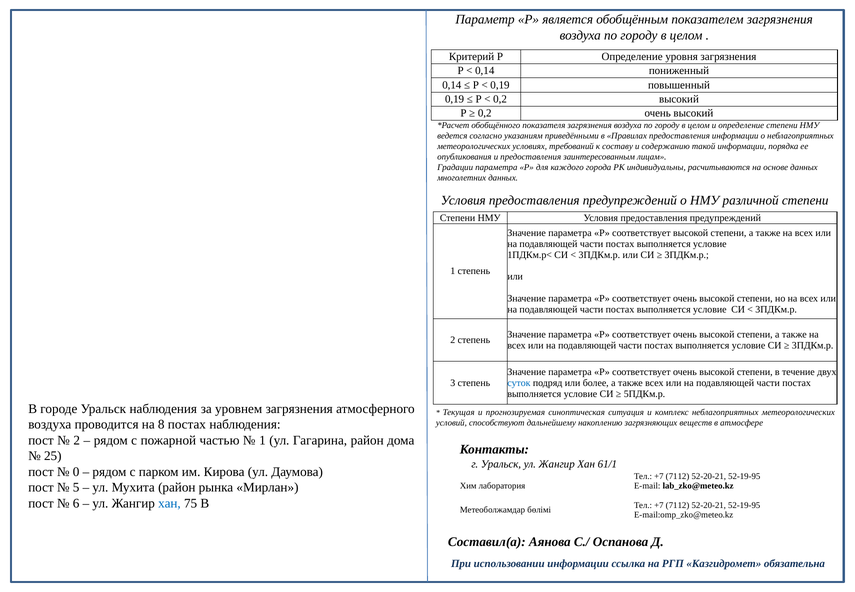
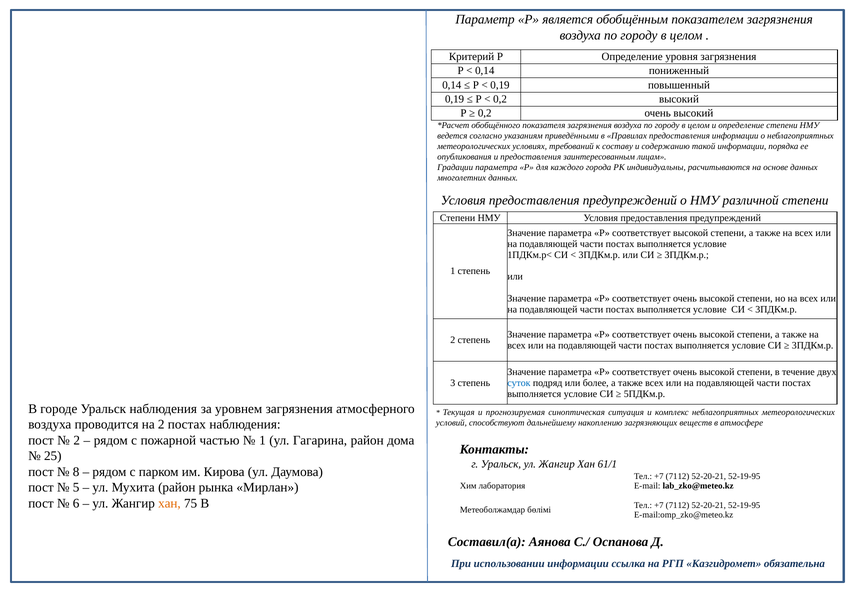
на 8: 8 -> 2
0: 0 -> 8
хан at (169, 503) colour: blue -> orange
